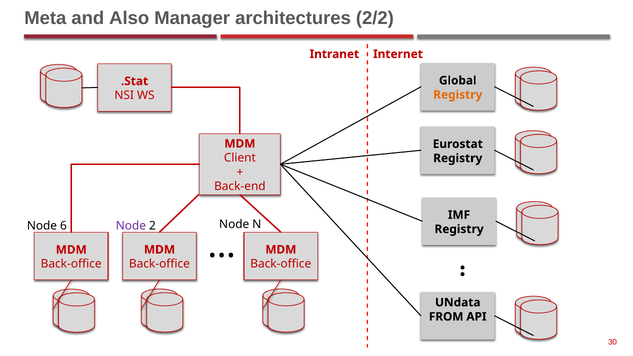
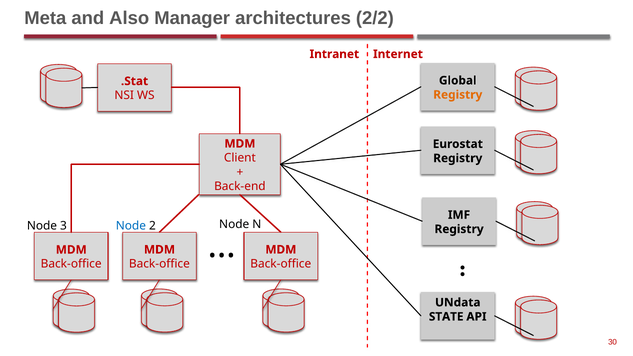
6: 6 -> 3
Node at (131, 226) colour: purple -> blue
FROM: FROM -> STATE
